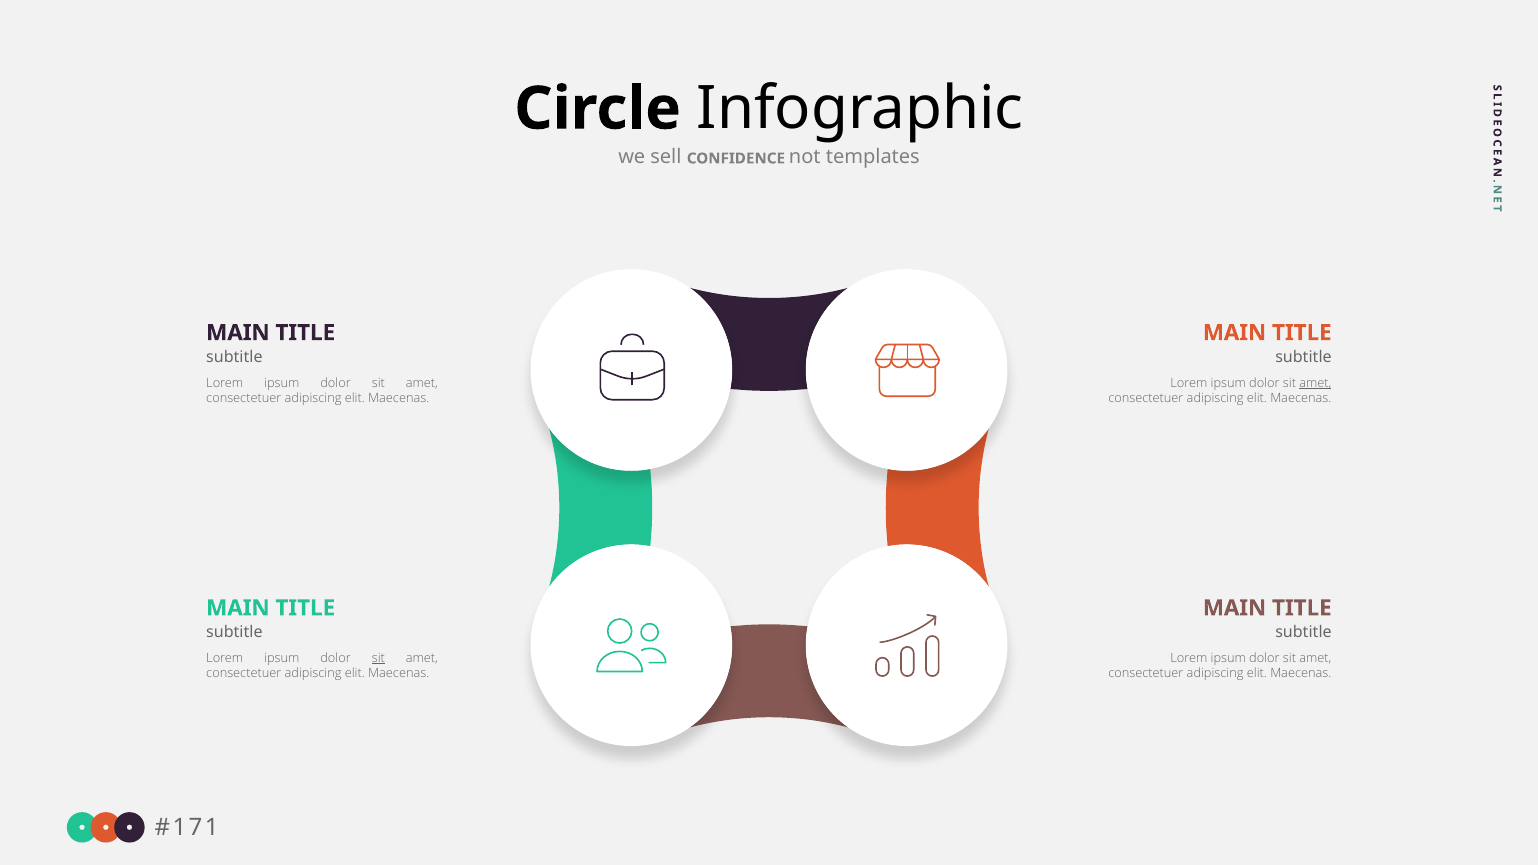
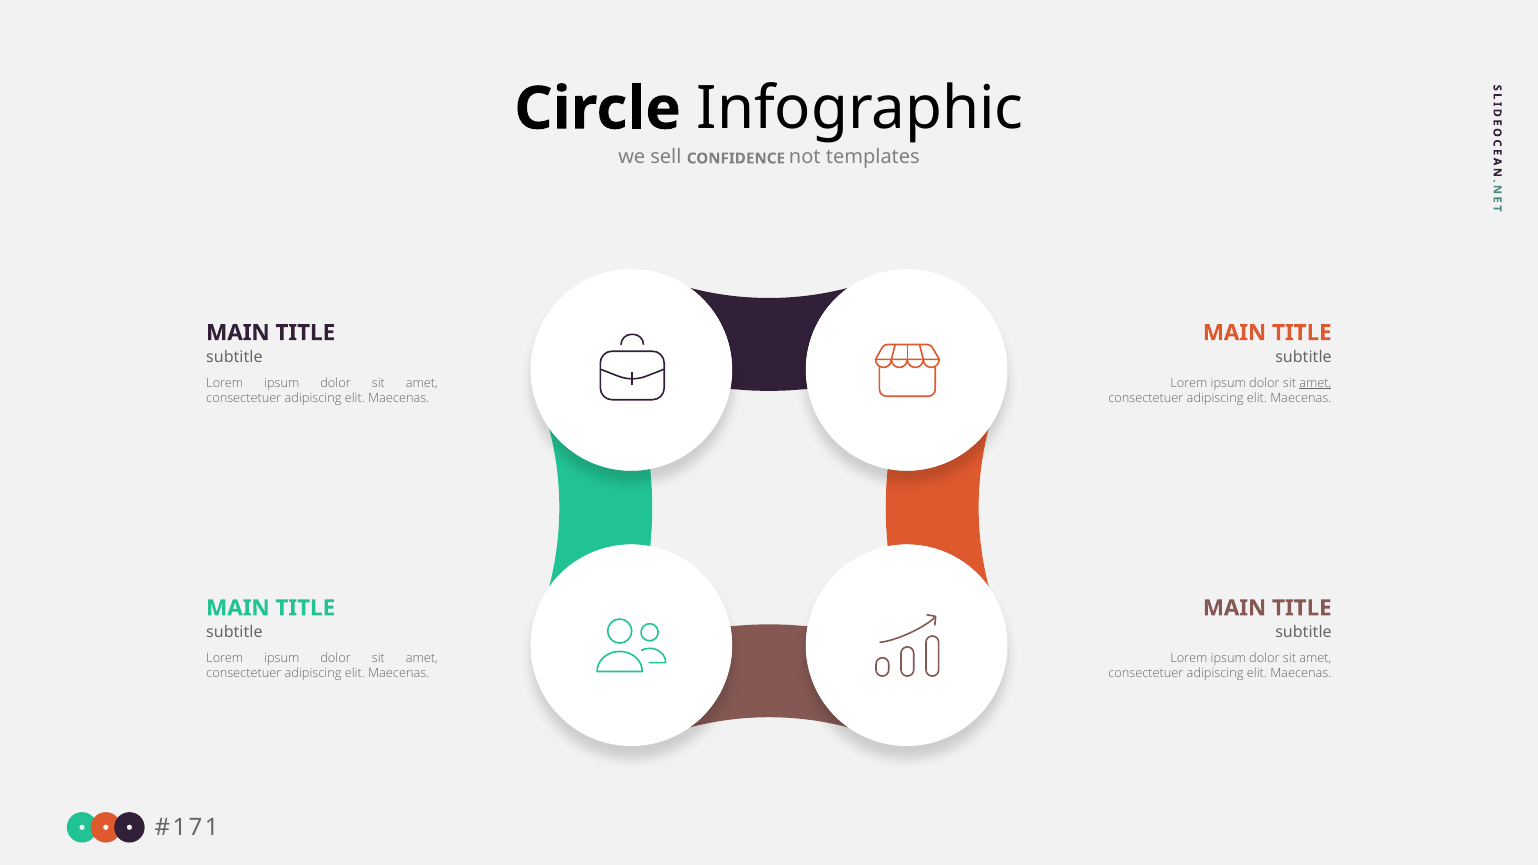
sit at (378, 658) underline: present -> none
